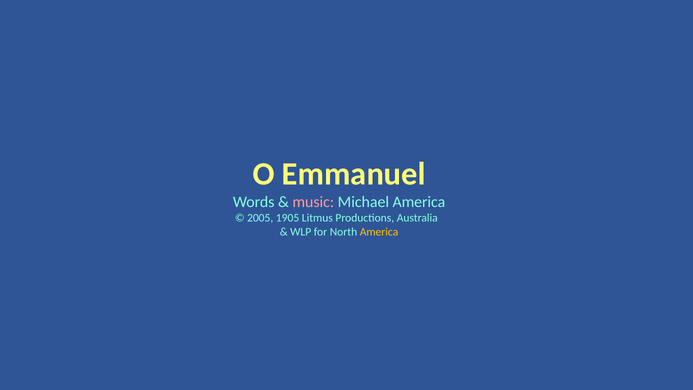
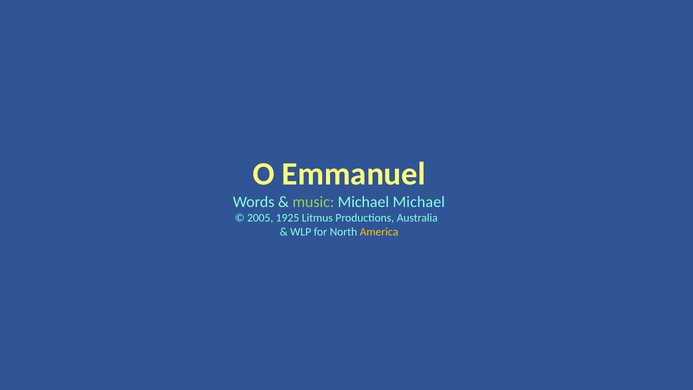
music colour: pink -> light green
Michael America: America -> Michael
1905: 1905 -> 1925
